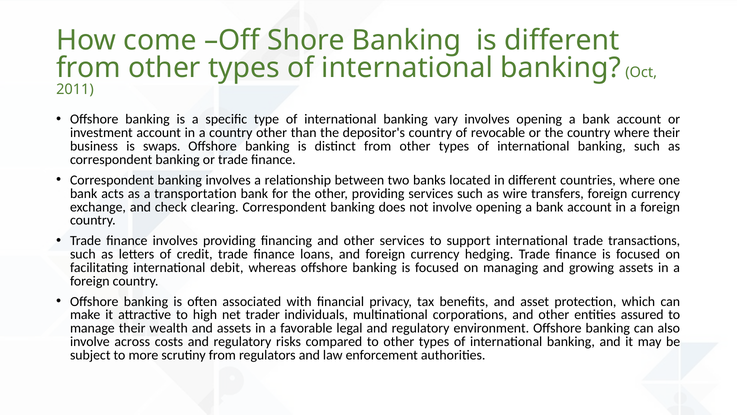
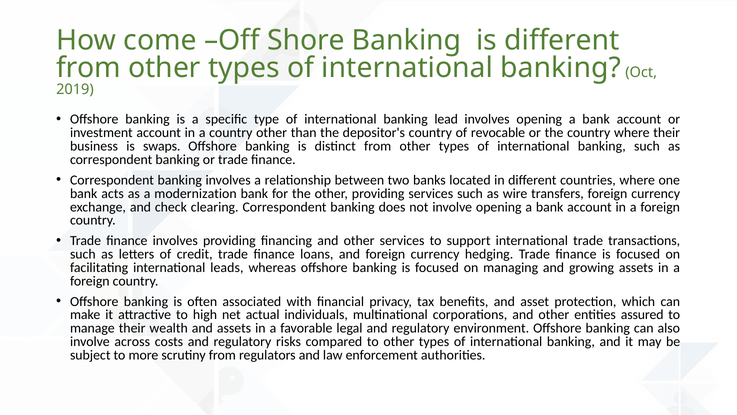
2011: 2011 -> 2019
vary: vary -> lead
transportation: transportation -> modernization
debit: debit -> leads
trader: trader -> actual
